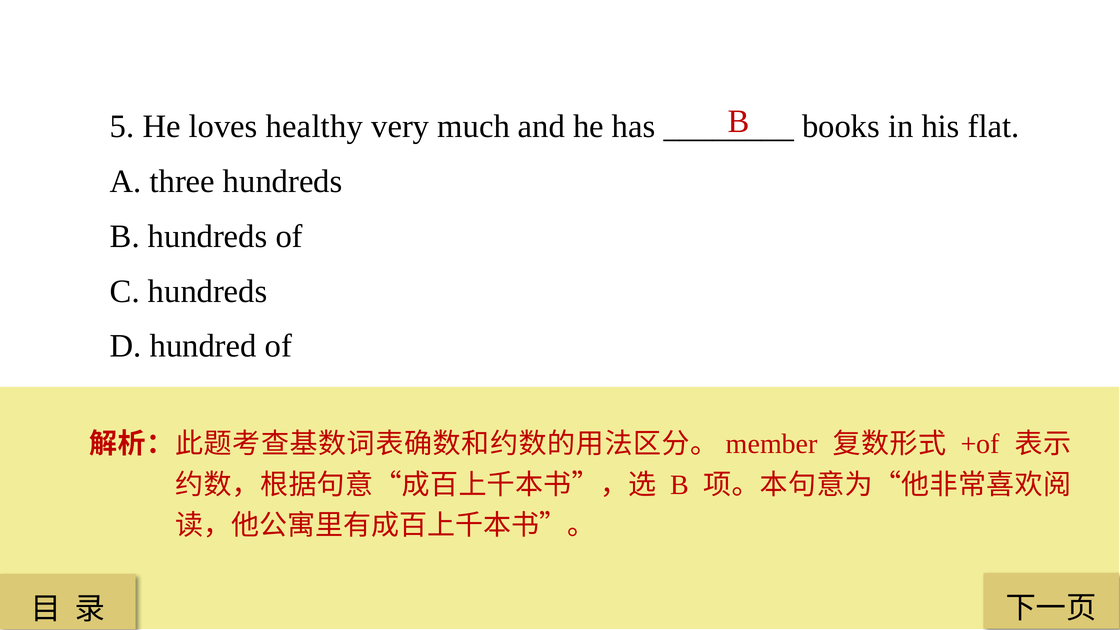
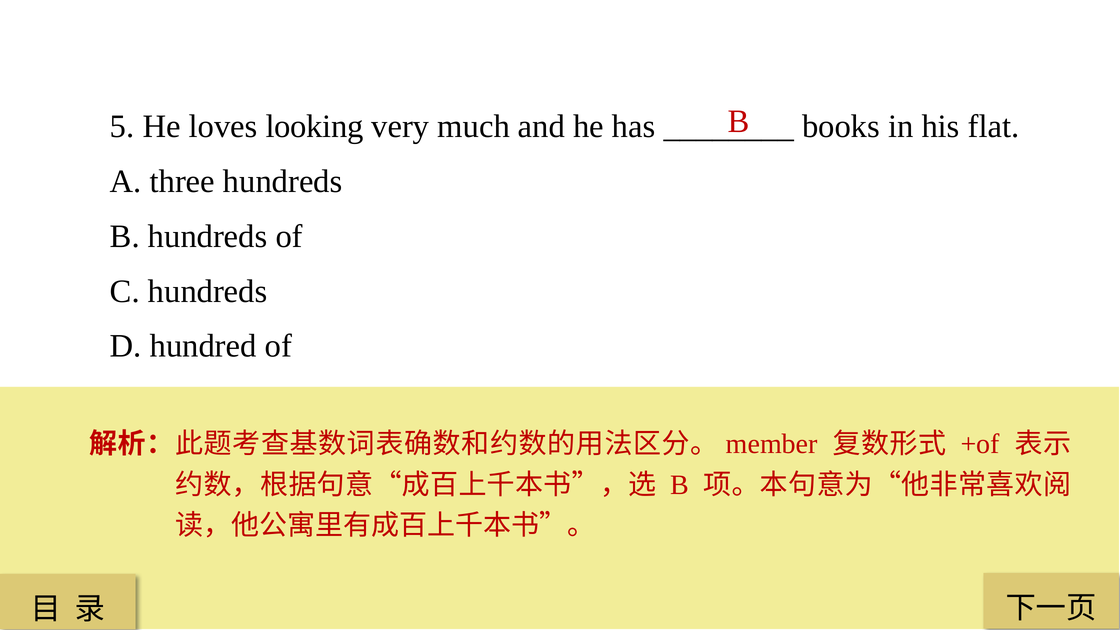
healthy: healthy -> looking
